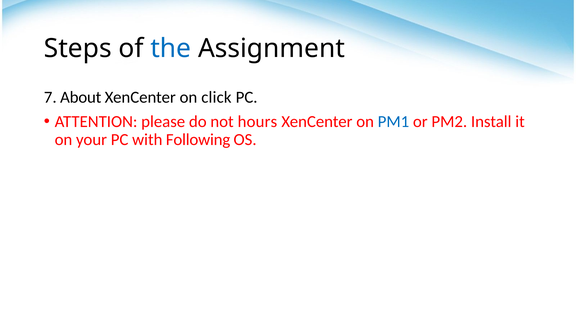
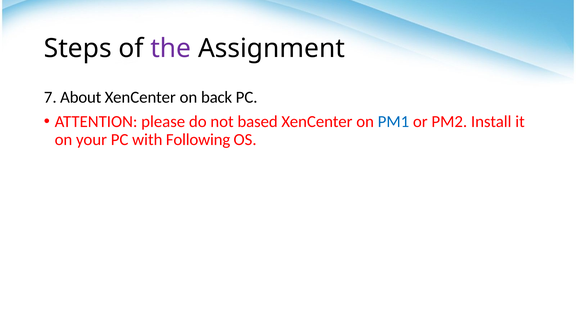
the colour: blue -> purple
click: click -> back
hours: hours -> based
